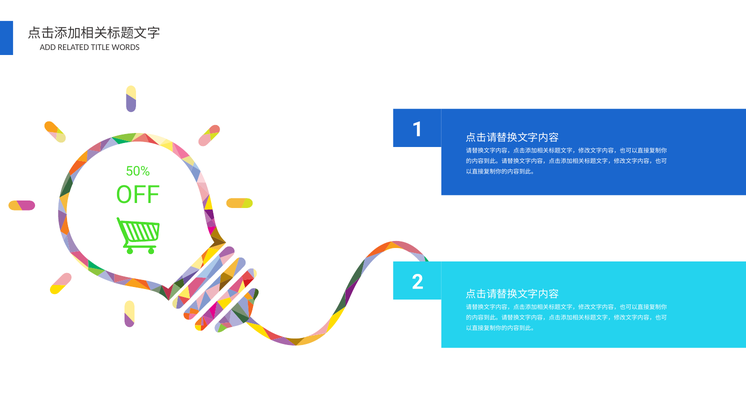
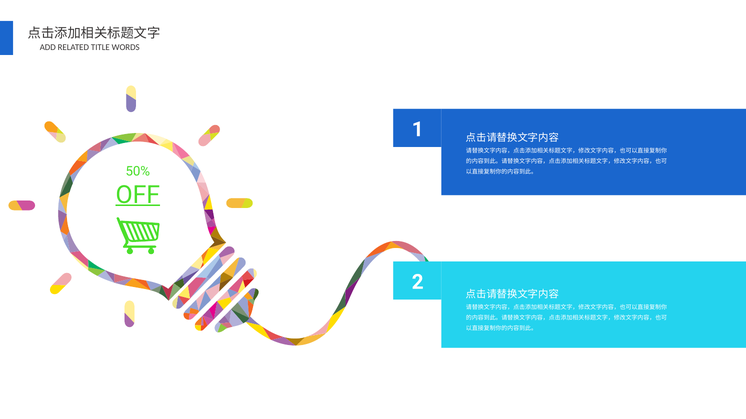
OFF underline: none -> present
